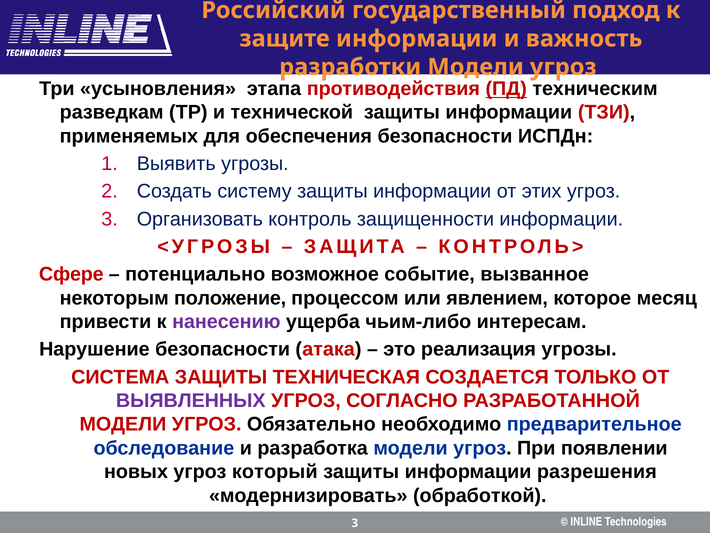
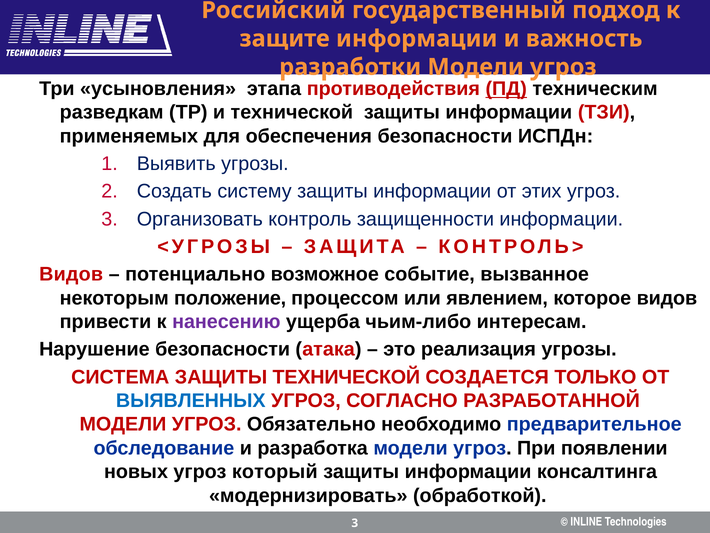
Сфере at (71, 274): Сфере -> Видов
которое месяц: месяц -> видов
ЗАЩИТЫ ТЕХНИЧЕСКАЯ: ТЕХНИЧЕСКАЯ -> ТЕХНИЧЕСКОЙ
ВЫЯВЛЕННЫХ colour: purple -> blue
разрешения: разрешения -> консалтинга
